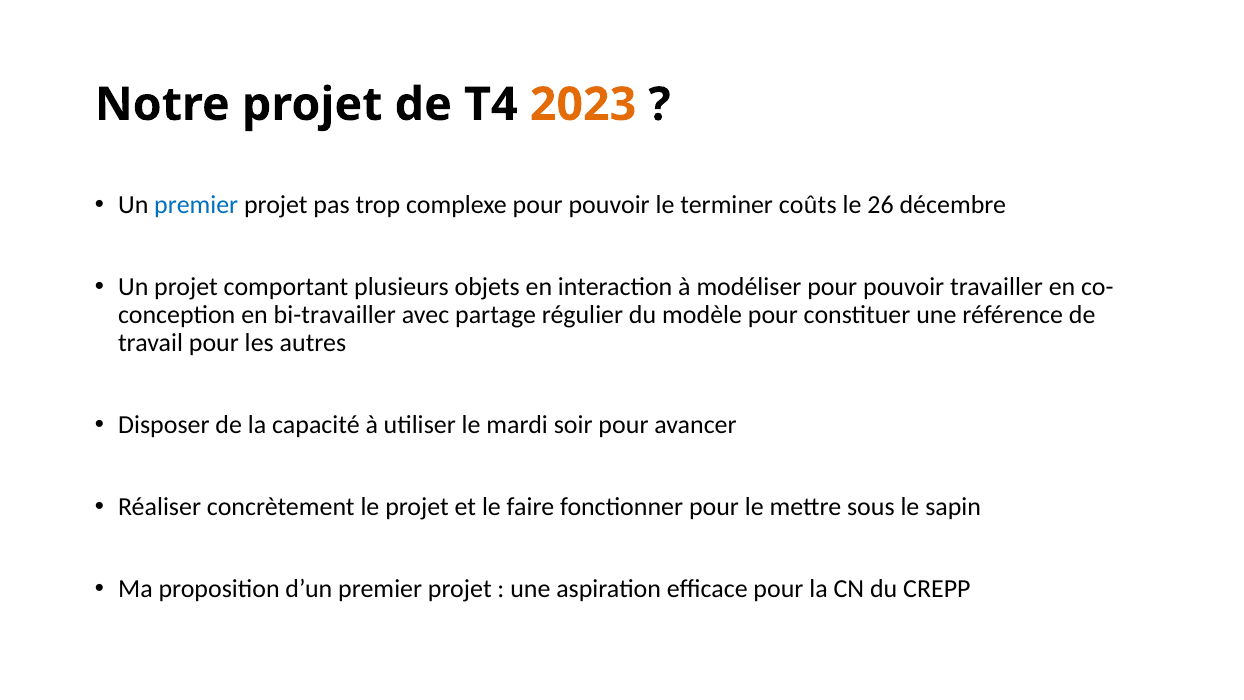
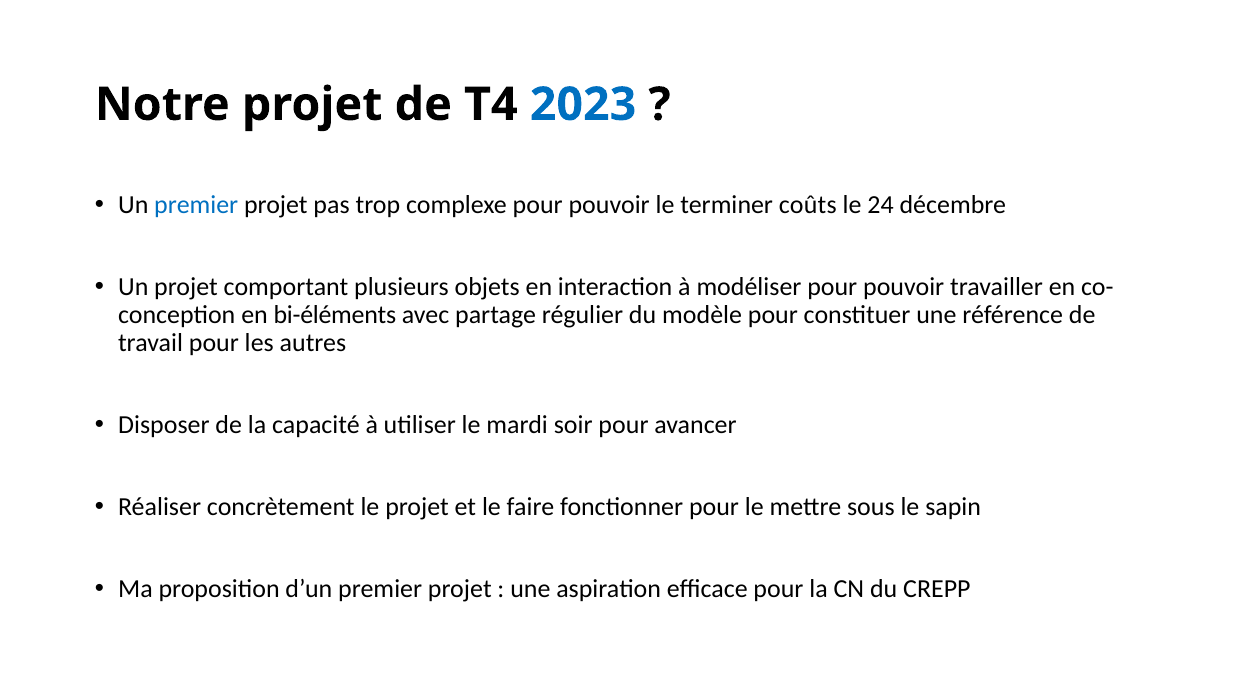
2023 colour: orange -> blue
26: 26 -> 24
bi-travailler: bi-travailler -> bi-éléments
